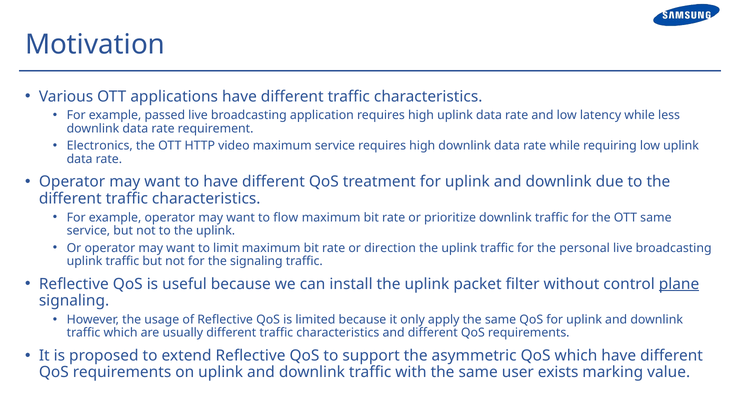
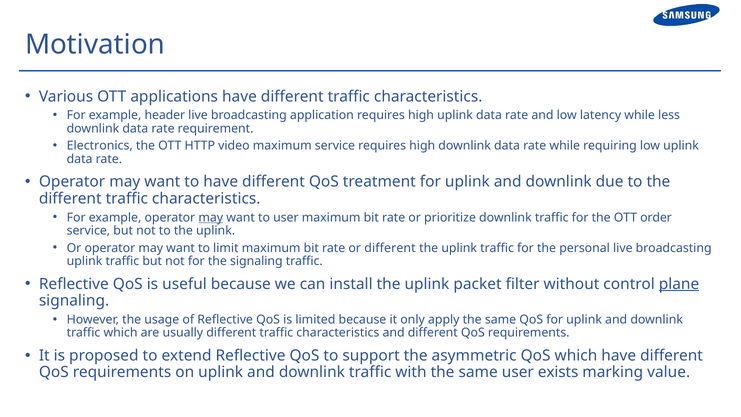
passed: passed -> header
may at (211, 217) underline: none -> present
to flow: flow -> user
OTT same: same -> order
or direction: direction -> different
